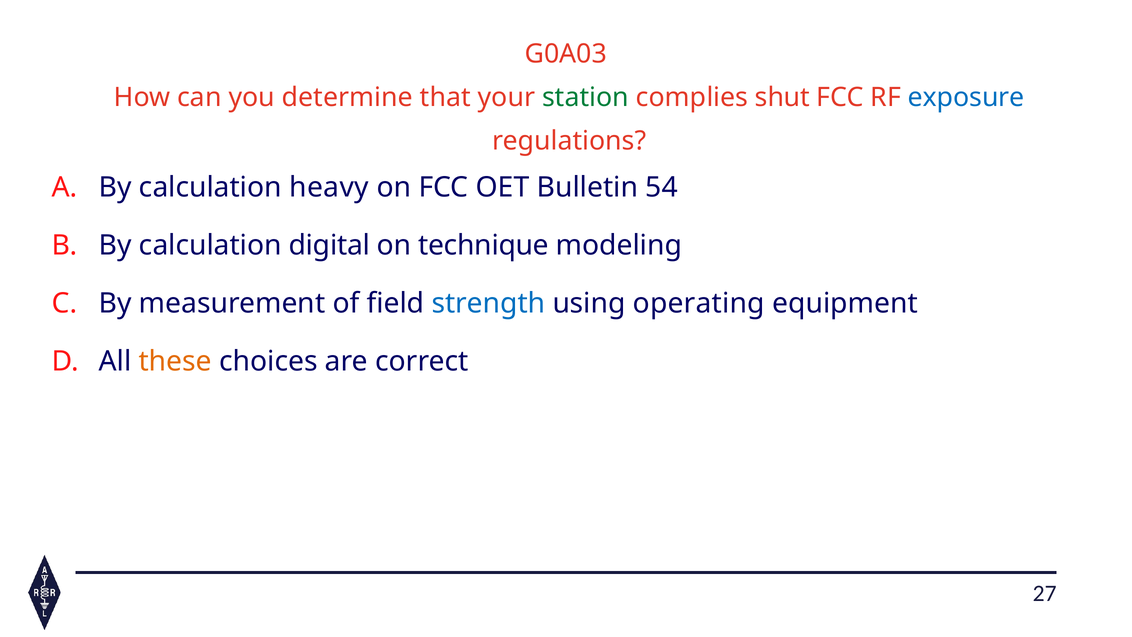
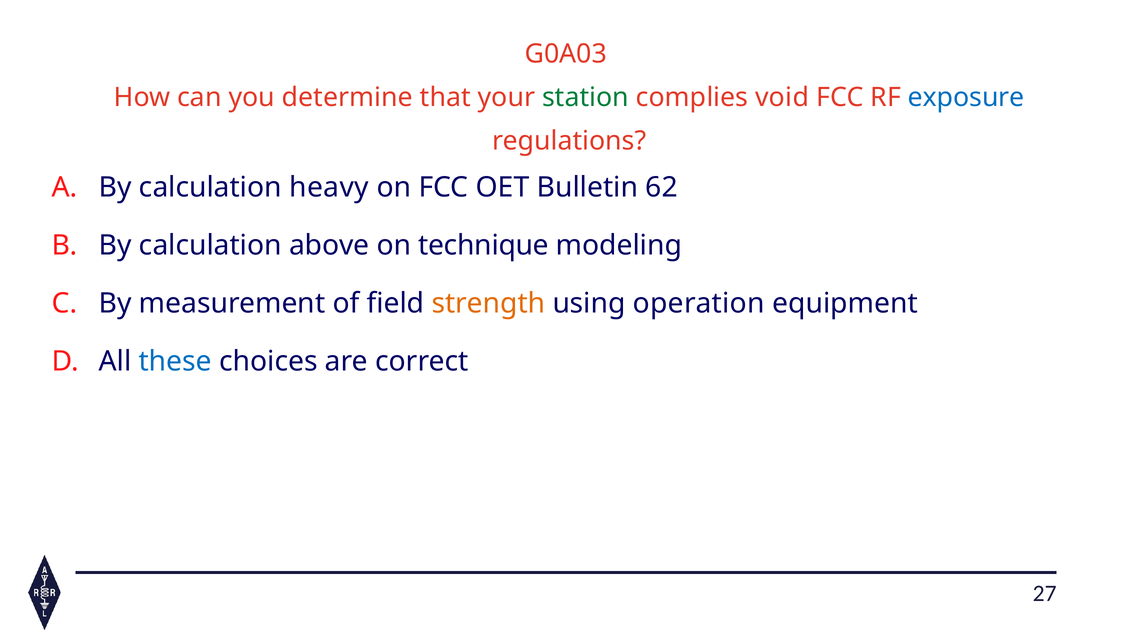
shut: shut -> void
54: 54 -> 62
digital: digital -> above
strength colour: blue -> orange
operating: operating -> operation
these colour: orange -> blue
